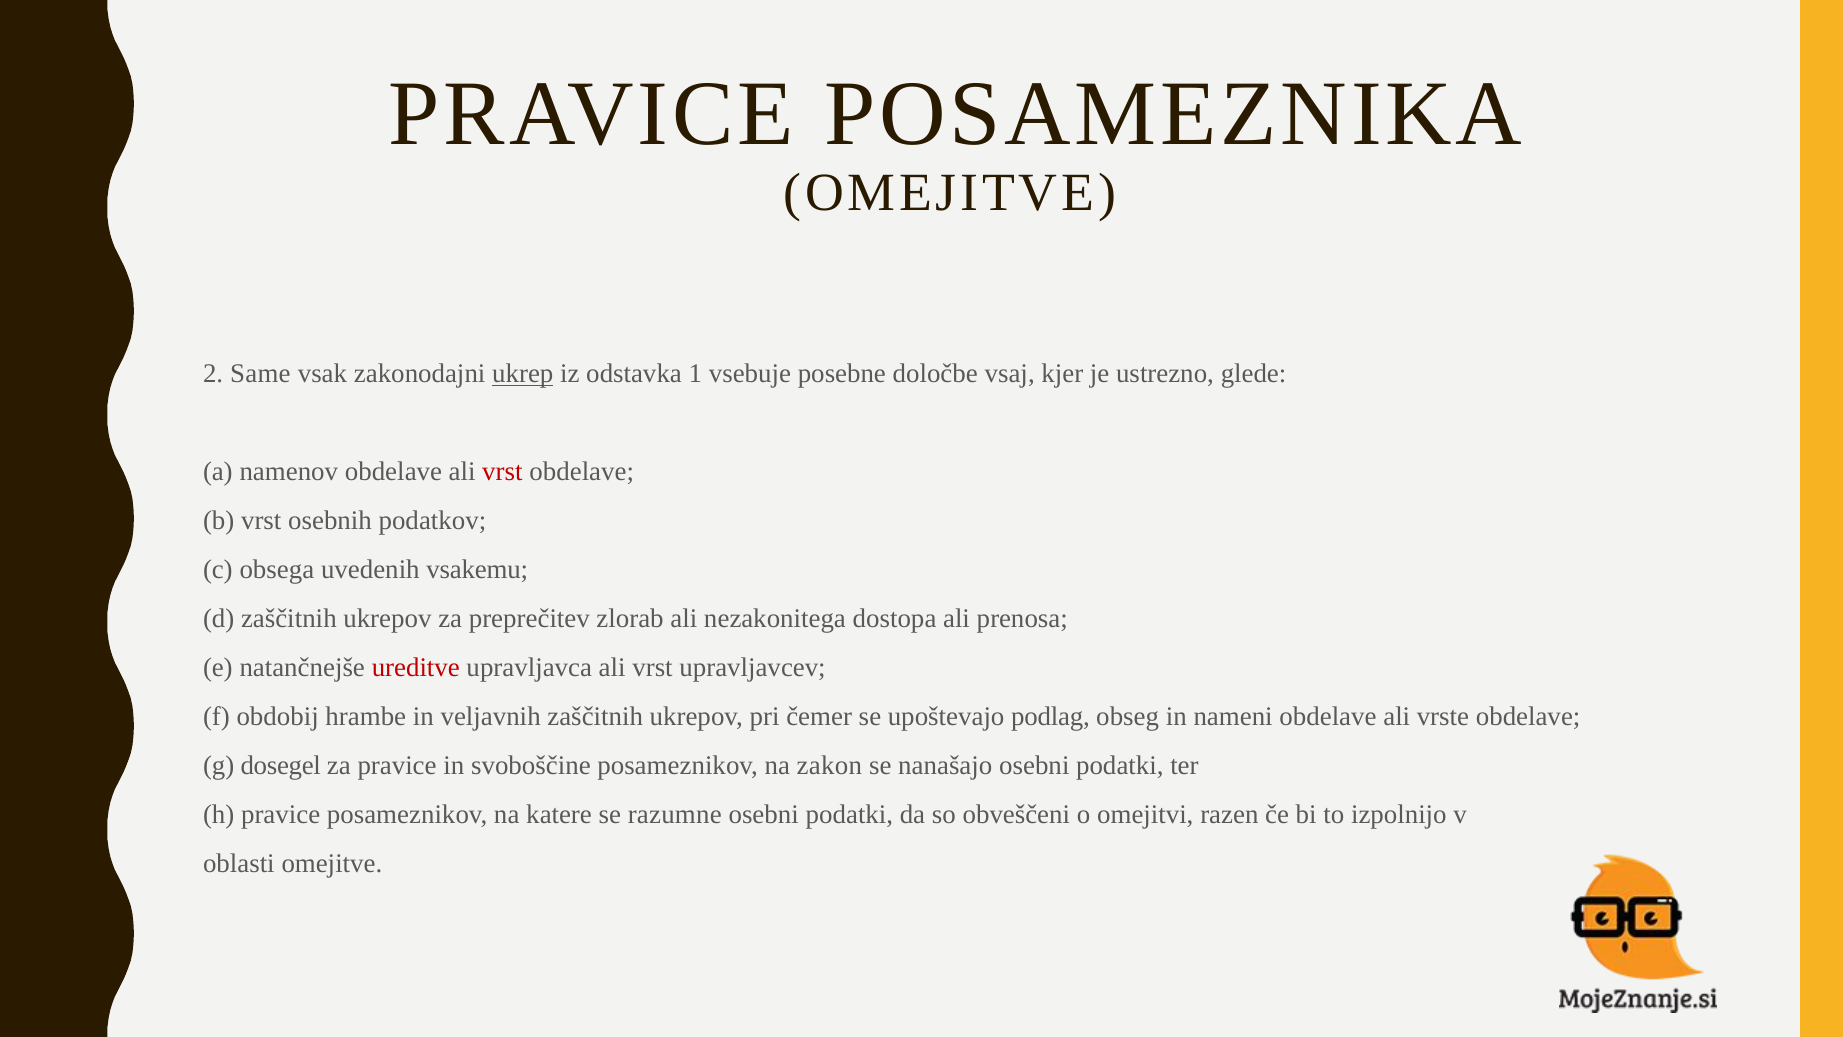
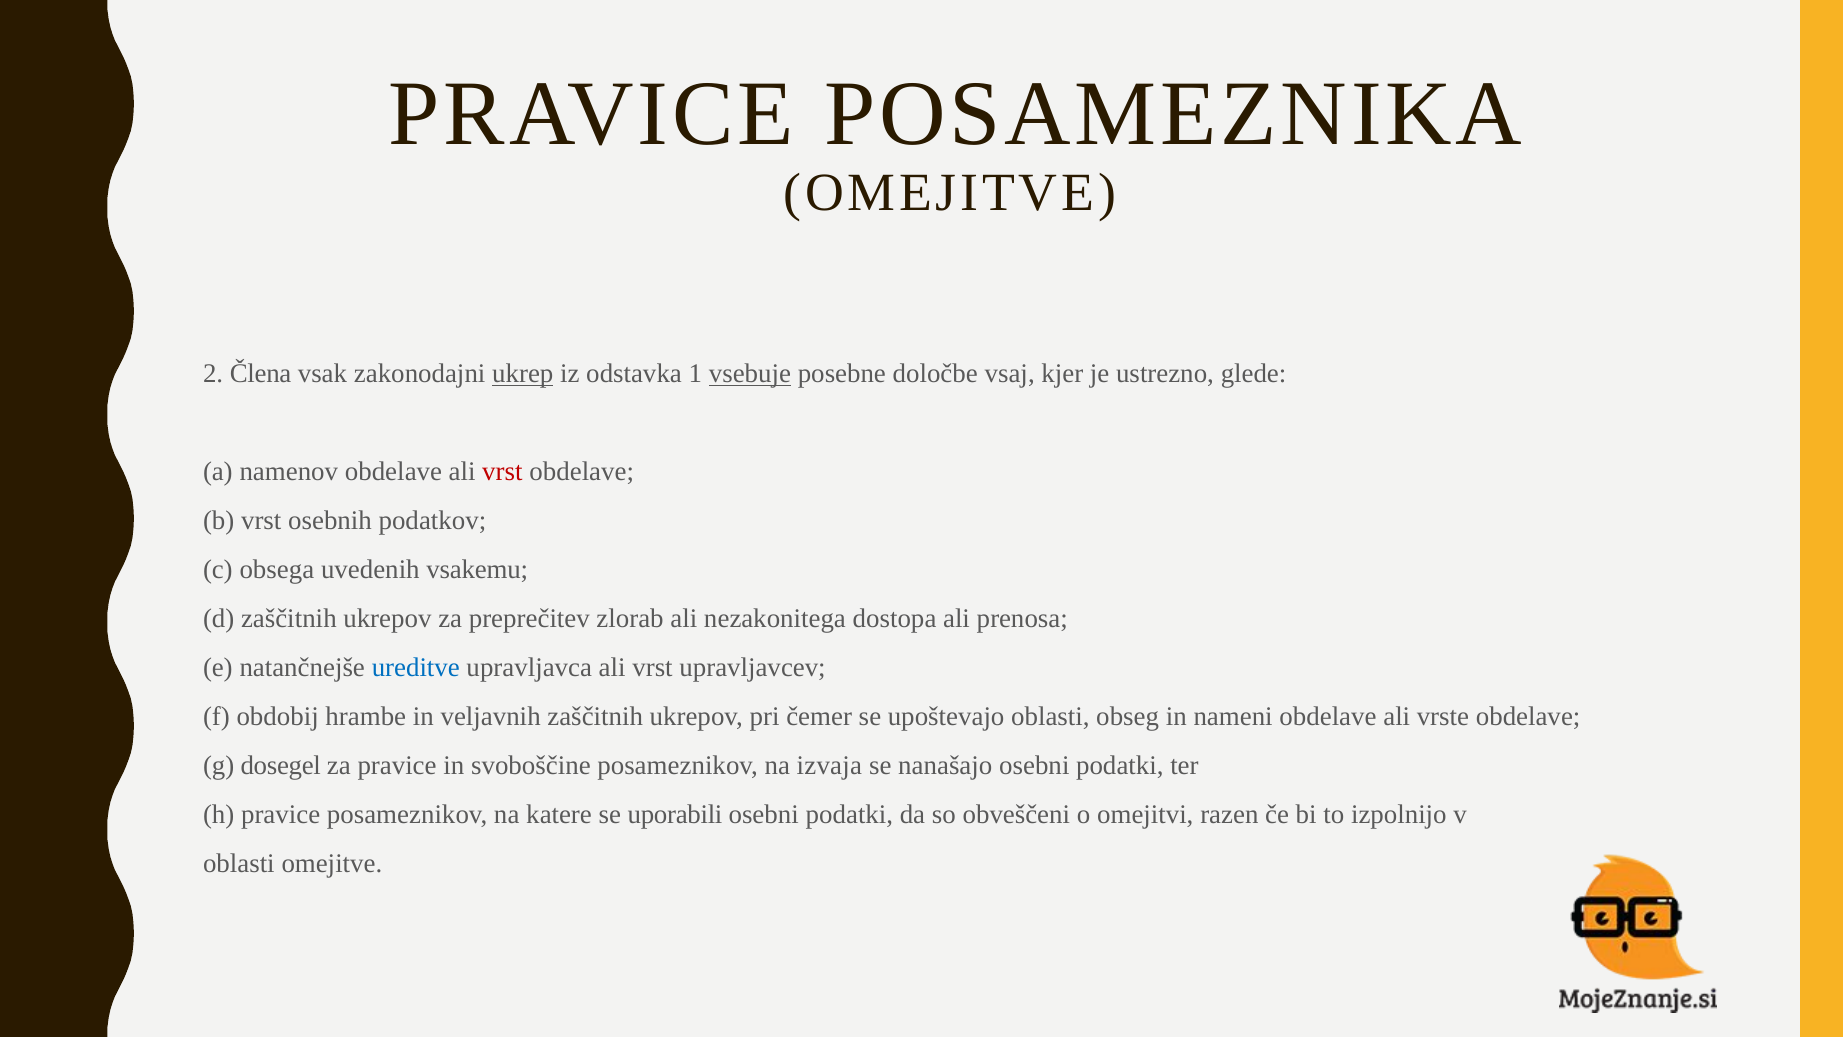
Same: Same -> Člena
vsebuje underline: none -> present
ureditve colour: red -> blue
upoštevajo podlag: podlag -> oblasti
zakon: zakon -> izvaja
razumne: razumne -> uporabili
